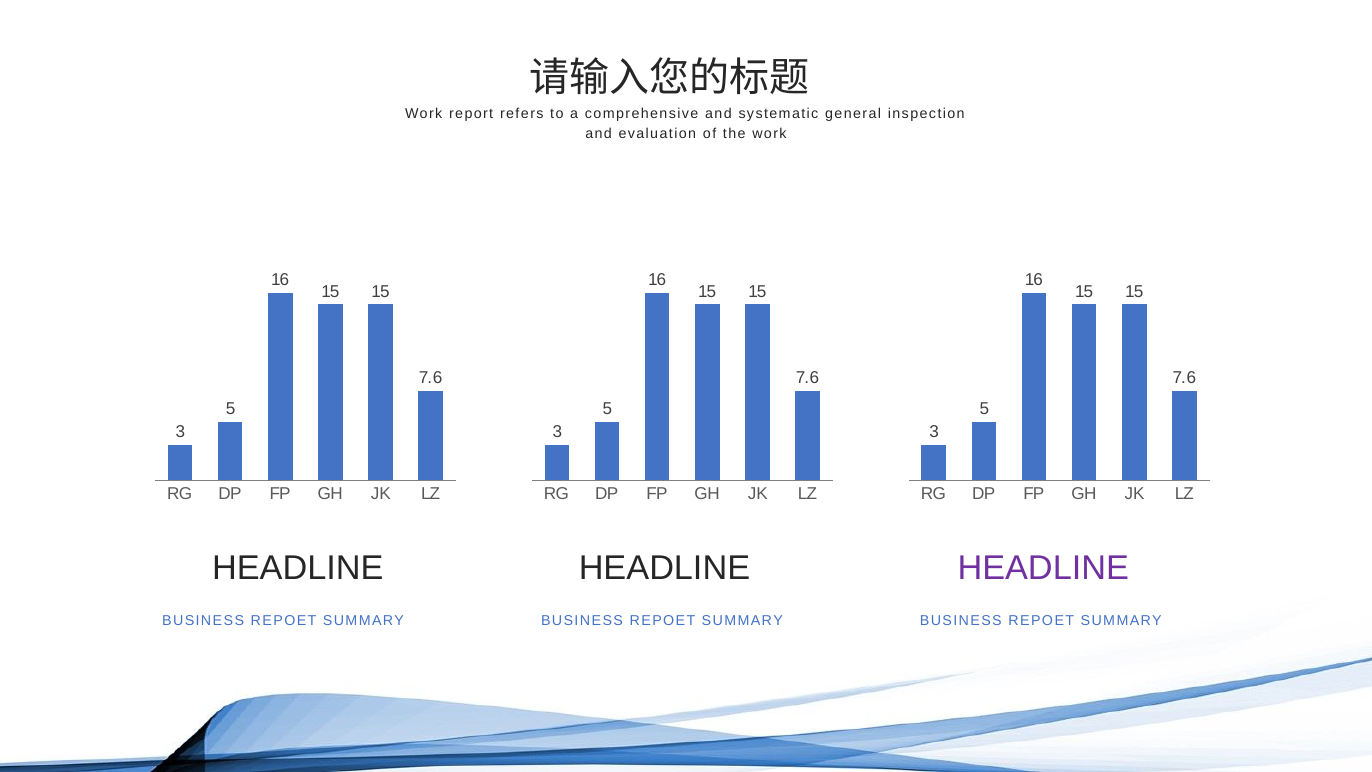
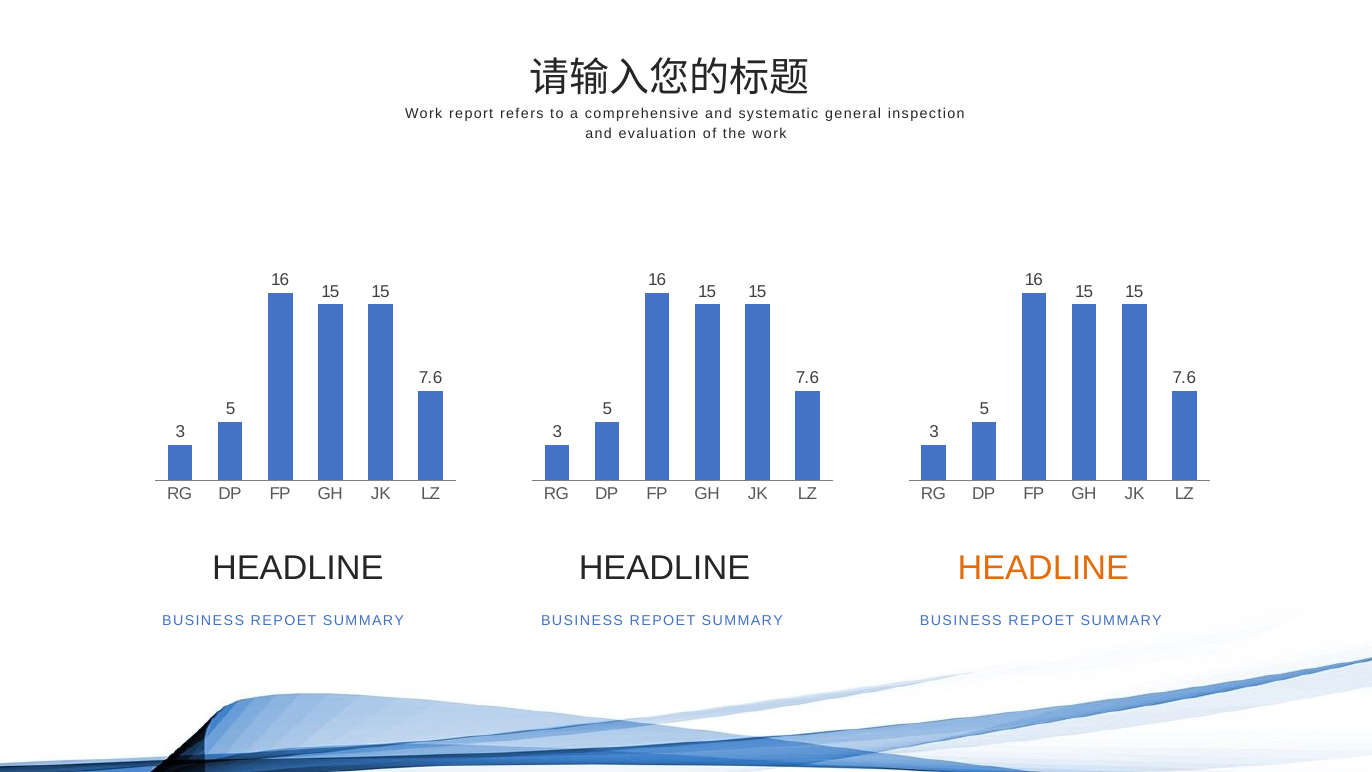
HEADLINE at (1043, 568) colour: purple -> orange
